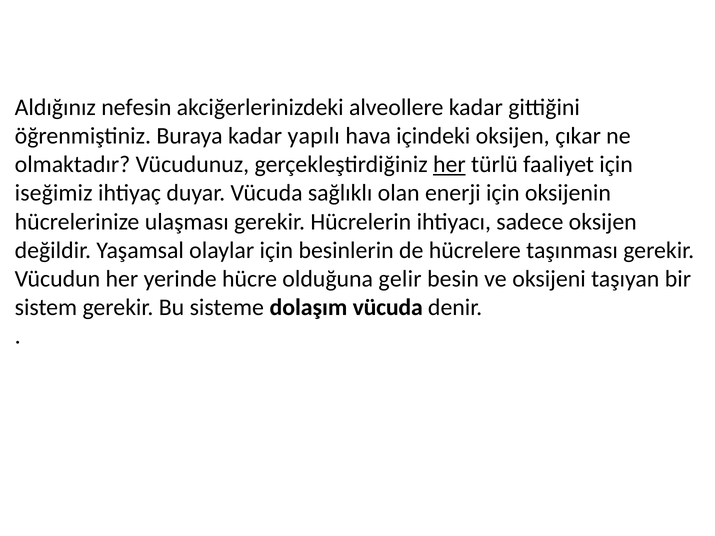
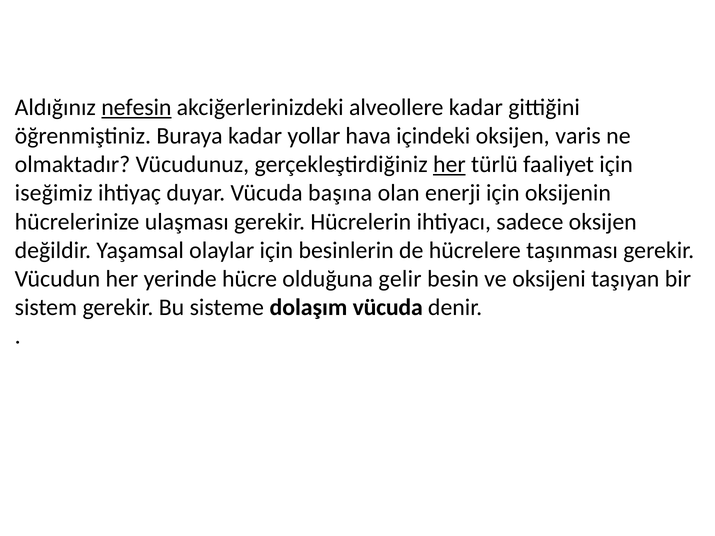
nefesin underline: none -> present
yapılı: yapılı -> yollar
çıkar: çıkar -> varis
sağlıklı: sağlıklı -> başına
